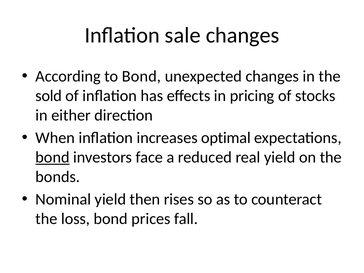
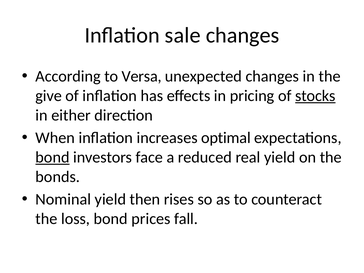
to Bond: Bond -> Versa
sold: sold -> give
stocks underline: none -> present
